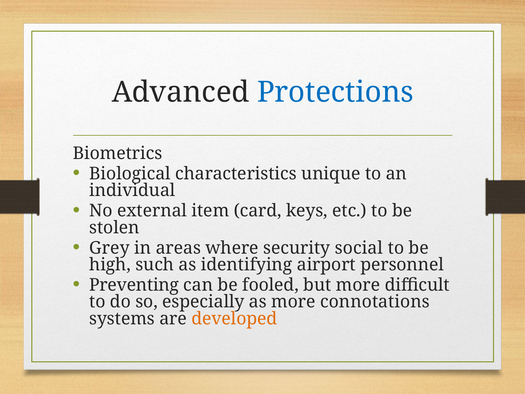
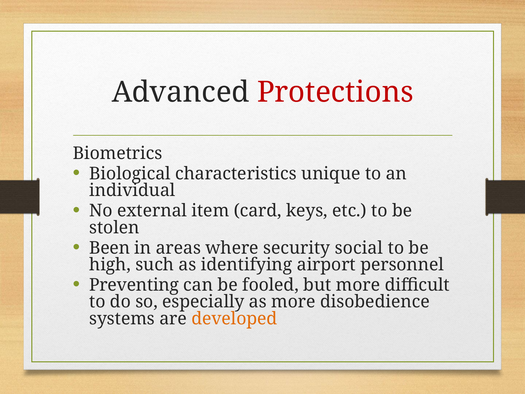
Protections colour: blue -> red
Grey: Grey -> Been
connotations: connotations -> disobedience
